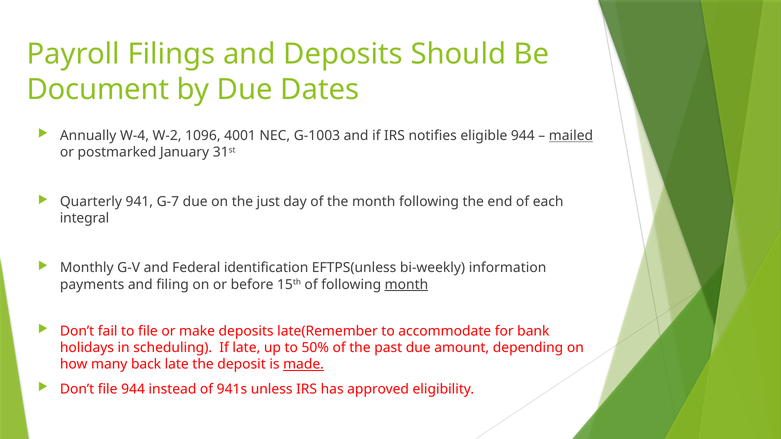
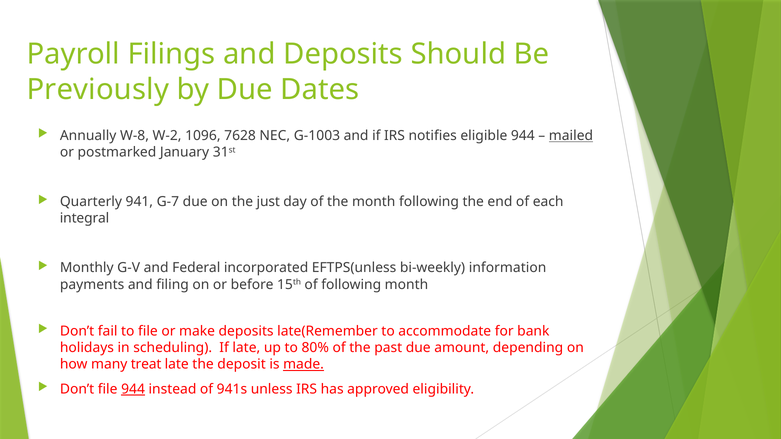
Document: Document -> Previously
W-4: W-4 -> W-8
4001: 4001 -> 7628
identification: identification -> incorporated
month at (406, 285) underline: present -> none
50%: 50% -> 80%
back: back -> treat
944 at (133, 389) underline: none -> present
